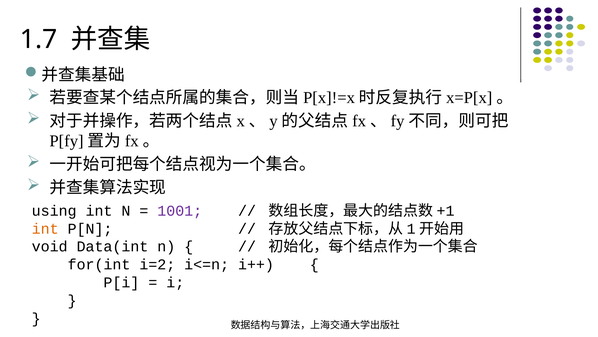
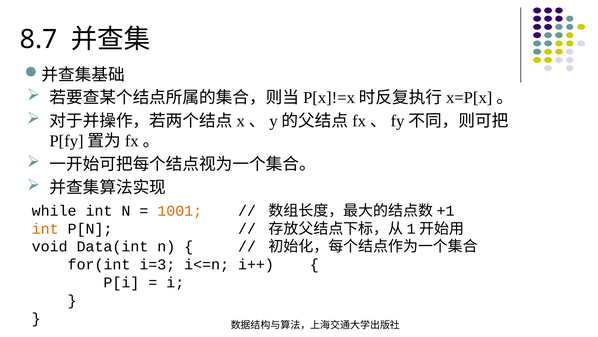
1.7: 1.7 -> 8.7
using: using -> while
1001 colour: purple -> orange
i=2: i=2 -> i=3
